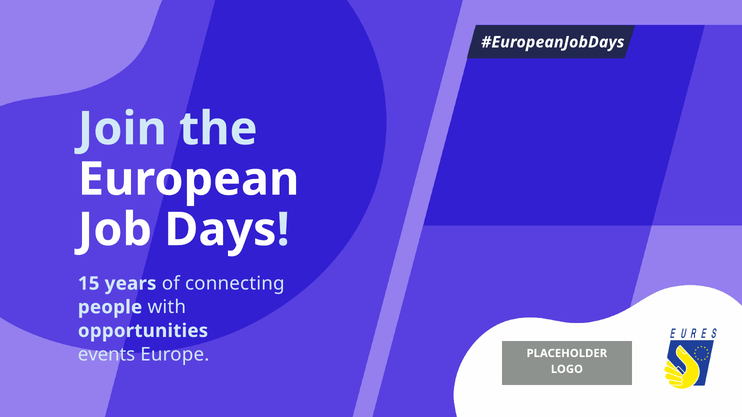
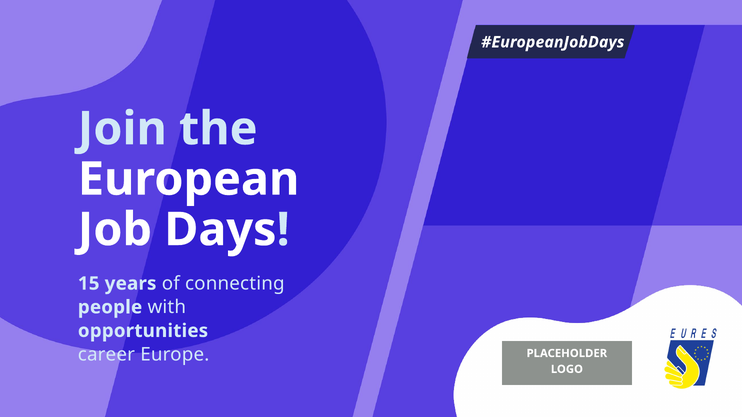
events: events -> career
